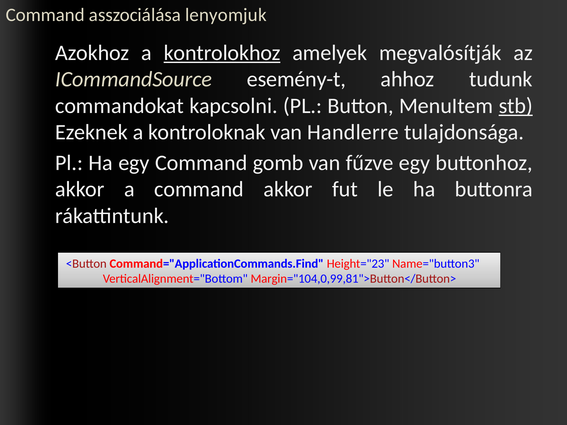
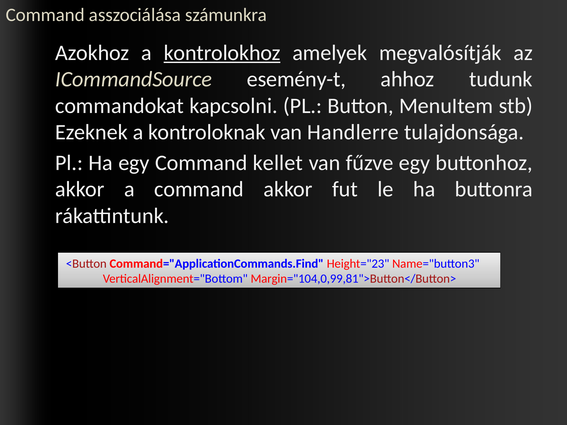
lenyomjuk: lenyomjuk -> számunkra
stb underline: present -> none
gomb: gomb -> kellet
